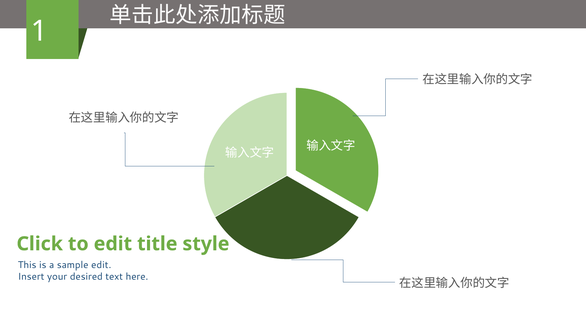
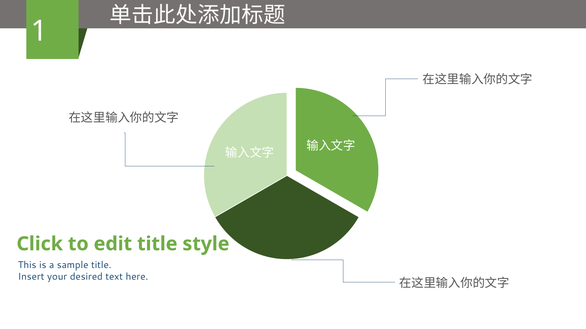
sample edit: edit -> title
